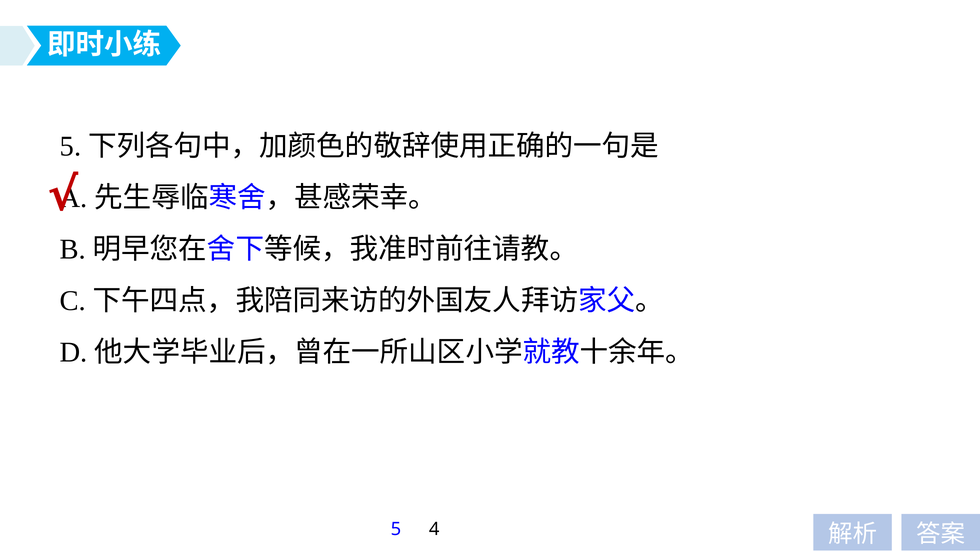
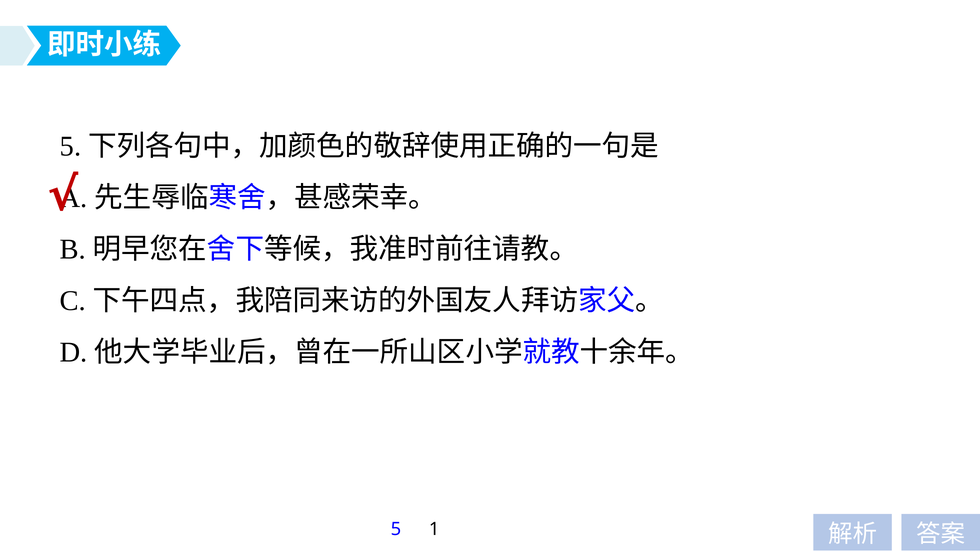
4: 4 -> 1
